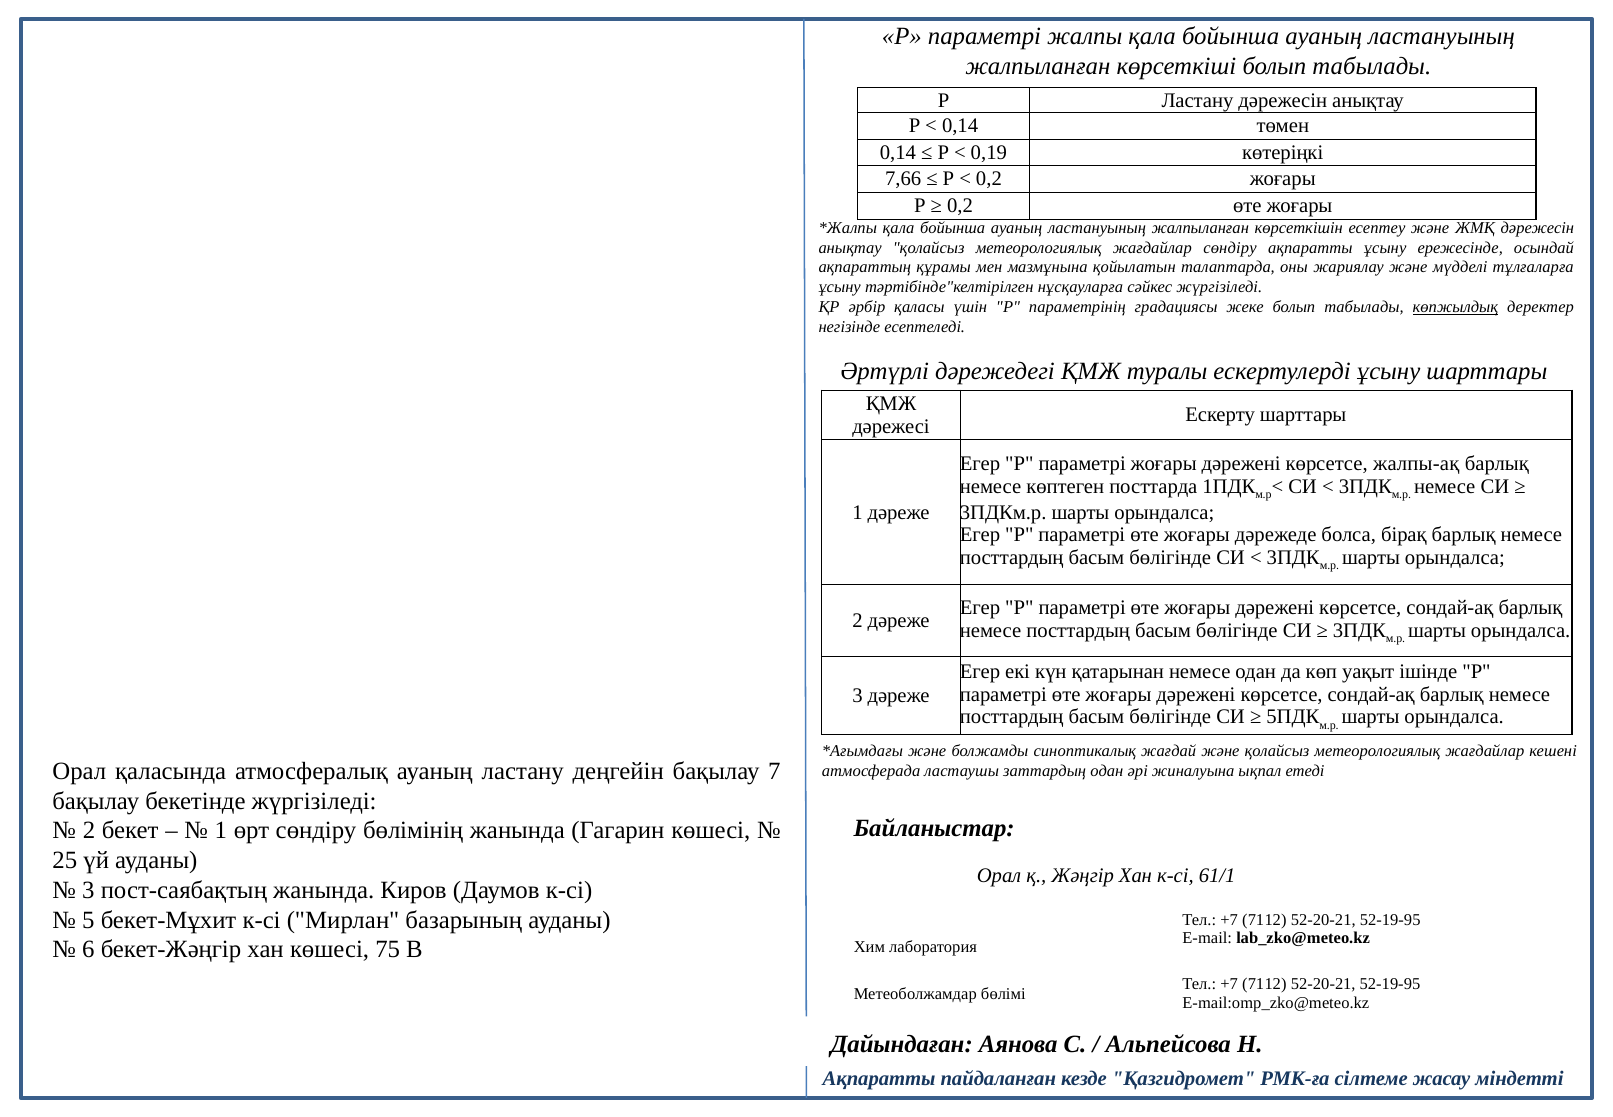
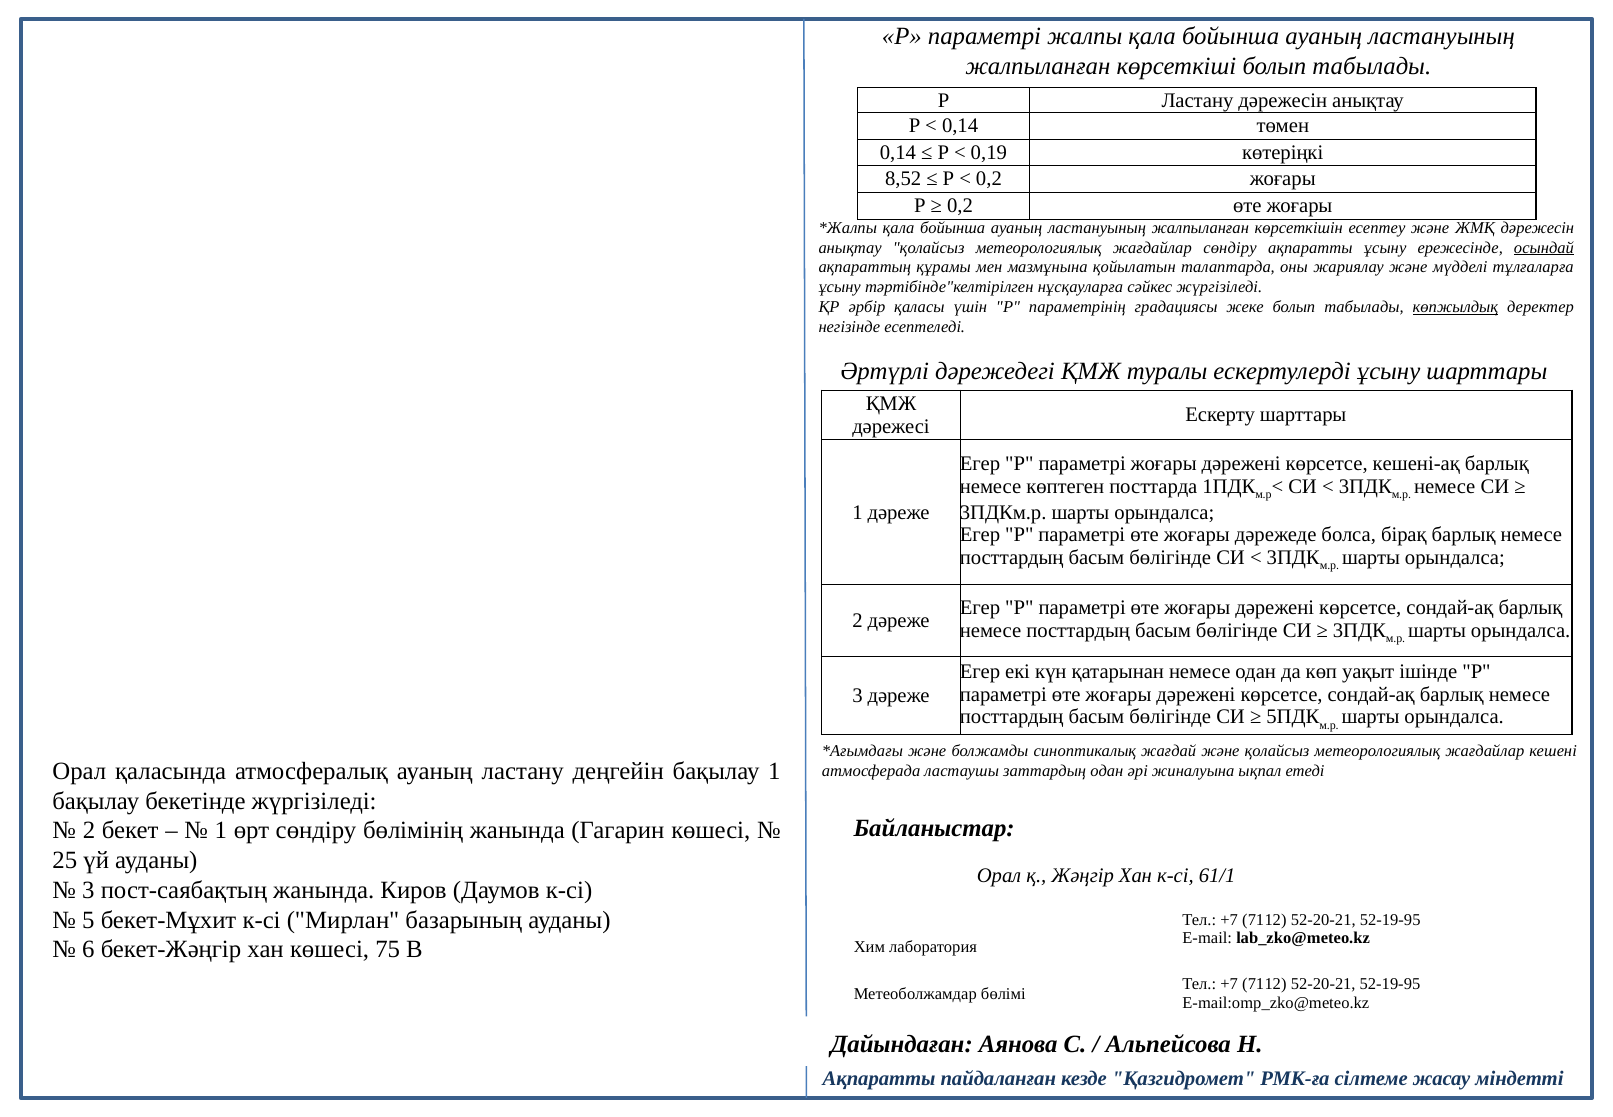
7,66: 7,66 -> 8,52
осындай underline: none -> present
жалпы-ақ: жалпы-ақ -> кешені-ақ
бақылау 7: 7 -> 1
